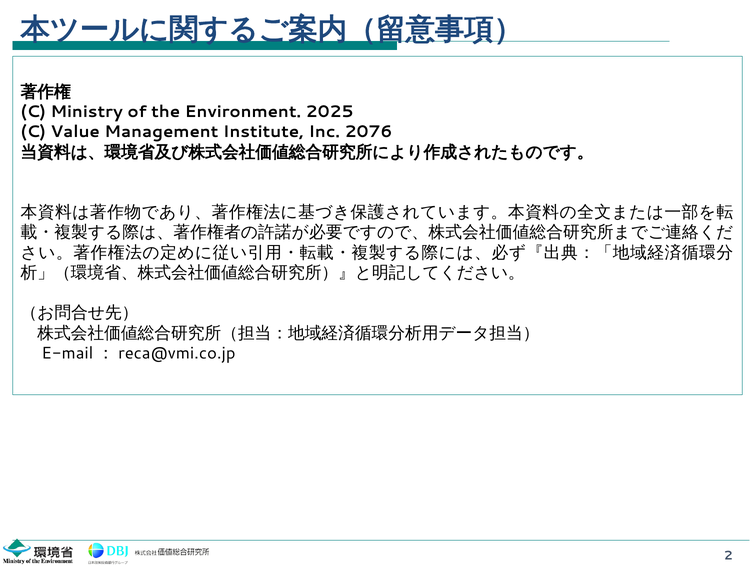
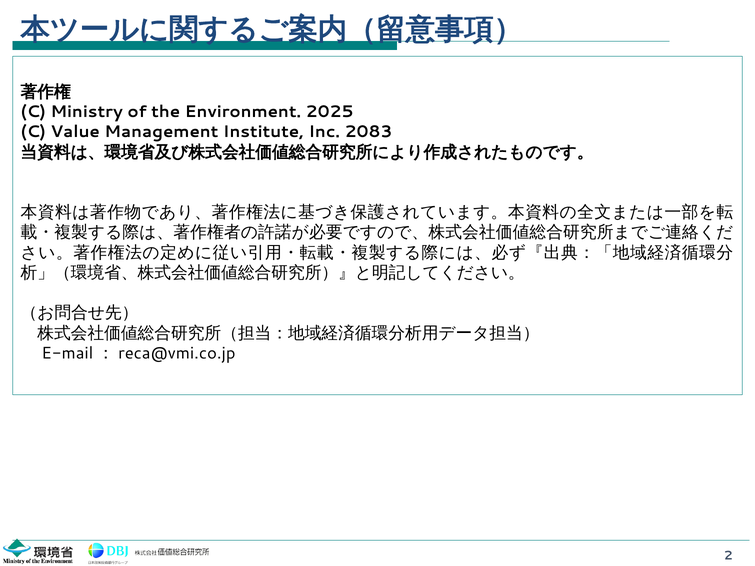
2076: 2076 -> 2083
